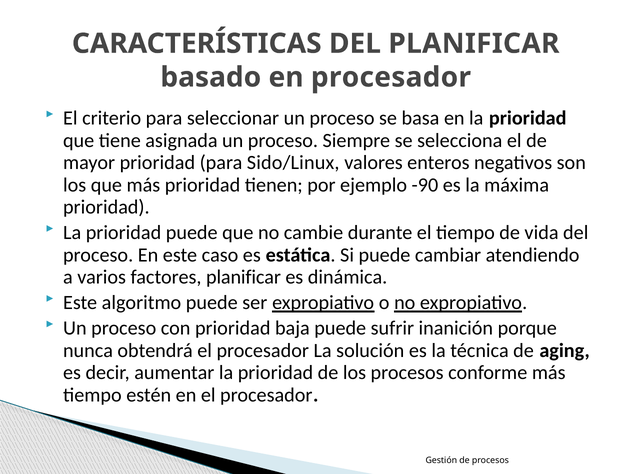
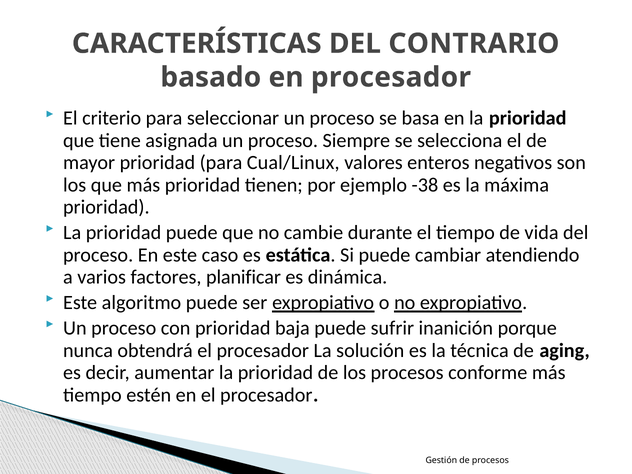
DEL PLANIFICAR: PLANIFICAR -> CONTRARIO
Sido/Linux: Sido/Linux -> Cual/Linux
-90: -90 -> -38
